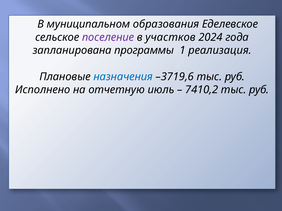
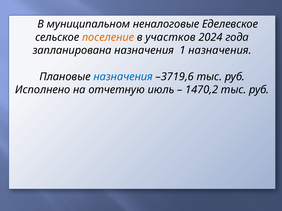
образования: образования -> неналоговые
поселение colour: purple -> orange
запланирована программы: программы -> назначения
1 реализация: реализация -> назначения
7410,2: 7410,2 -> 1470,2
